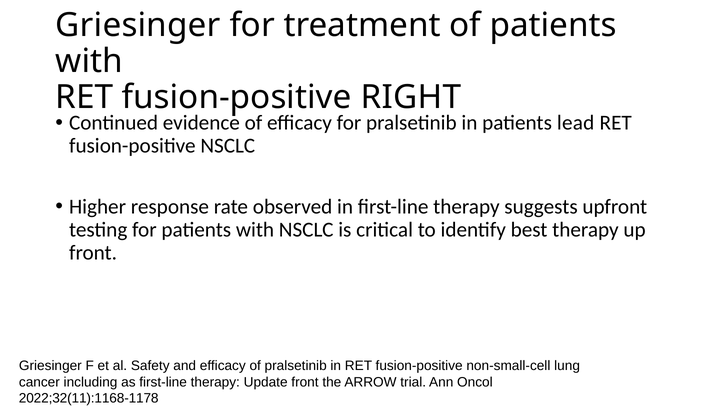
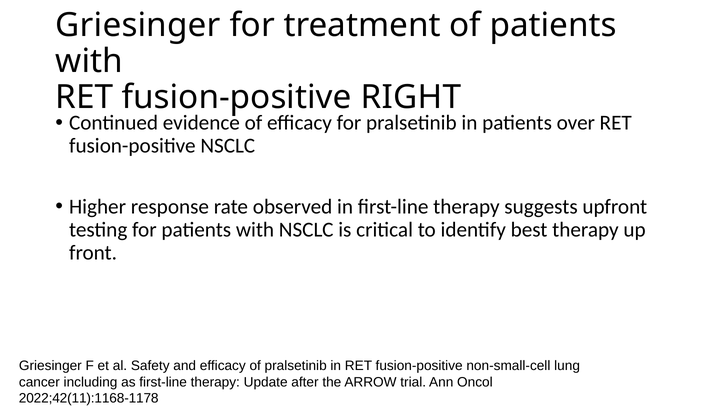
lead: lead -> over
Update front: front -> after
2022;32(11):1168-1178: 2022;32(11):1168-1178 -> 2022;42(11):1168-1178
